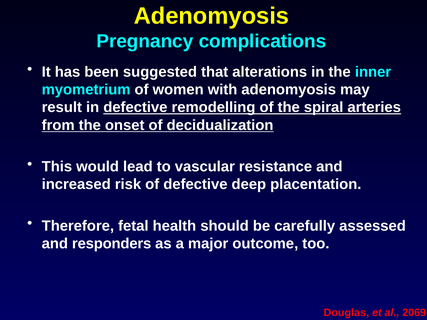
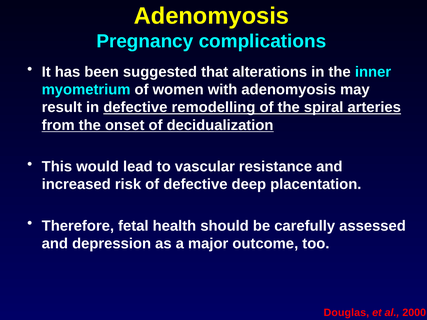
responders: responders -> depression
2069: 2069 -> 2000
